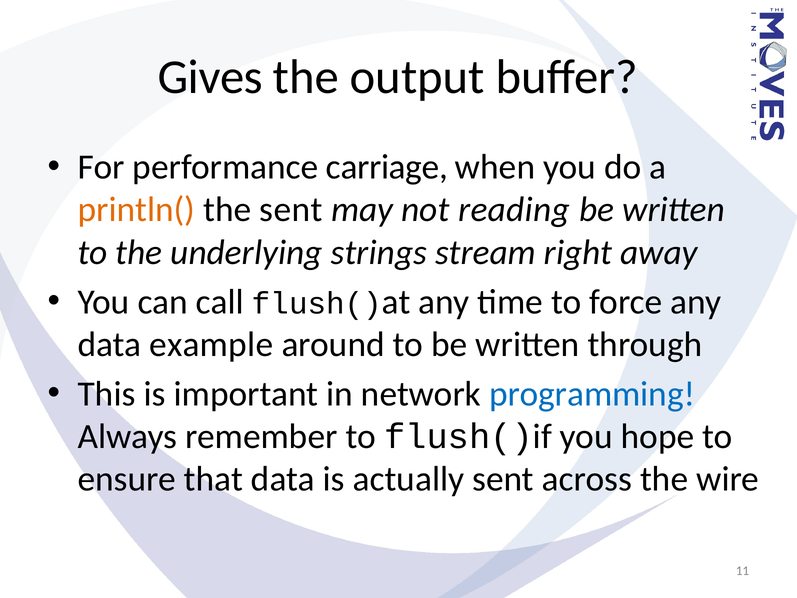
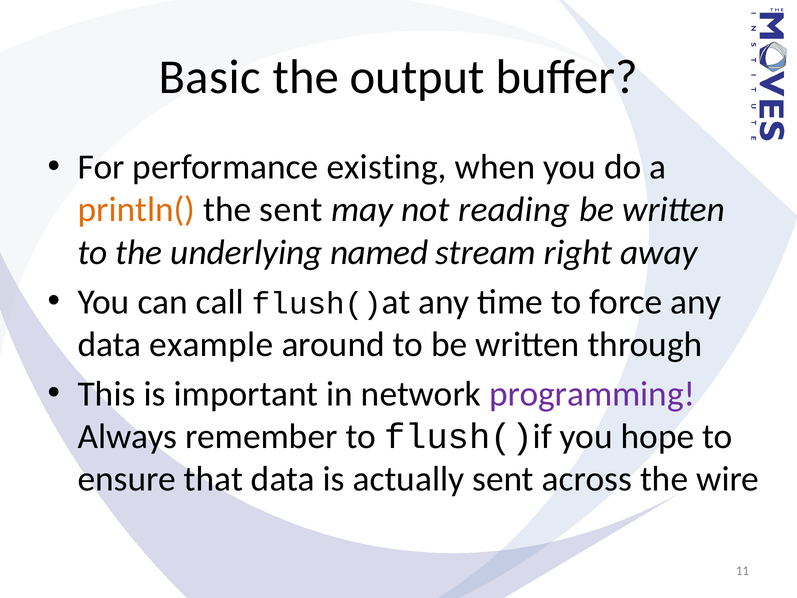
Gives: Gives -> Basic
carriage: carriage -> existing
strings: strings -> named
programming colour: blue -> purple
